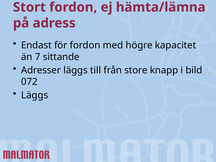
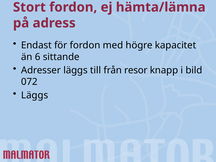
7: 7 -> 6
store: store -> resor
